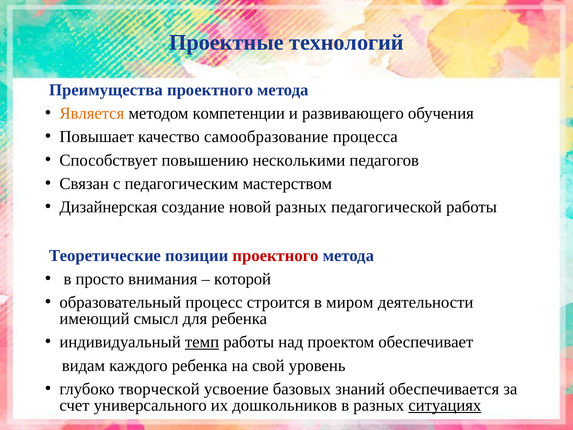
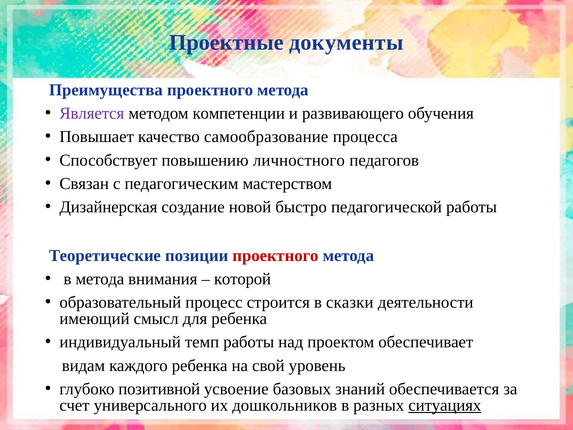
технологий: технологий -> документы
Является colour: orange -> purple
несколькими: несколькими -> личностного
новой разных: разных -> быстро
в просто: просто -> метода
миром: миром -> сказки
темп underline: present -> none
творческой: творческой -> позитивной
